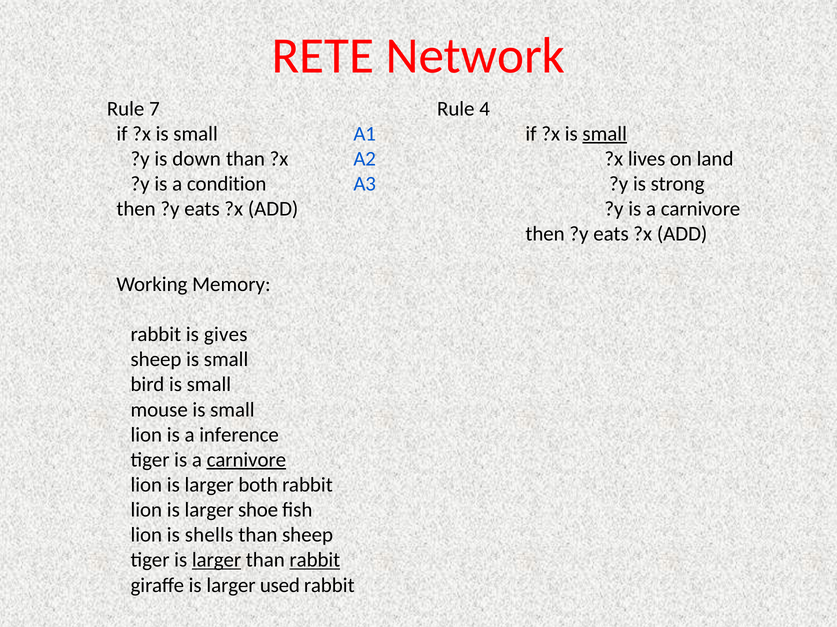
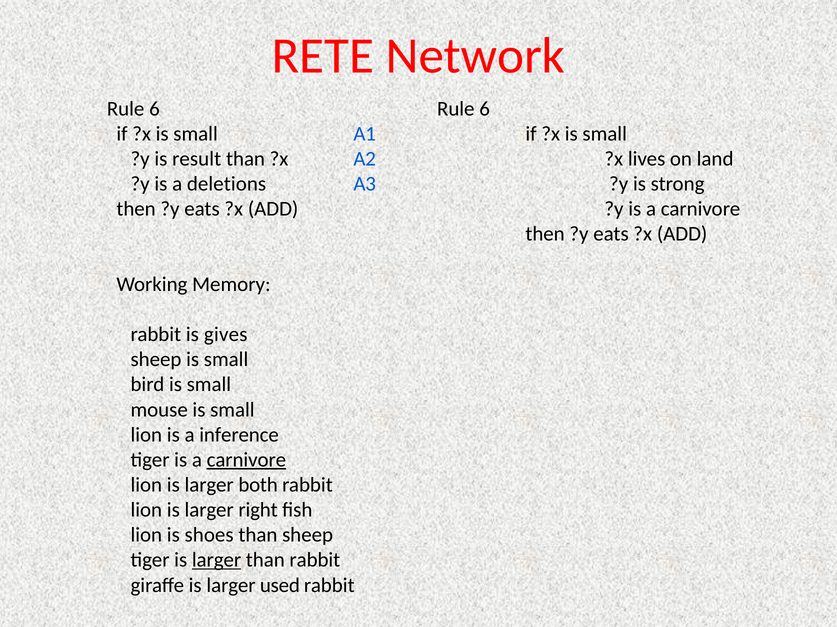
7 at (154, 109): 7 -> 6
4 at (485, 109): 4 -> 6
small at (605, 134) underline: present -> none
down: down -> result
condition: condition -> deletions
shoe: shoe -> right
shells: shells -> shoes
rabbit at (315, 561) underline: present -> none
